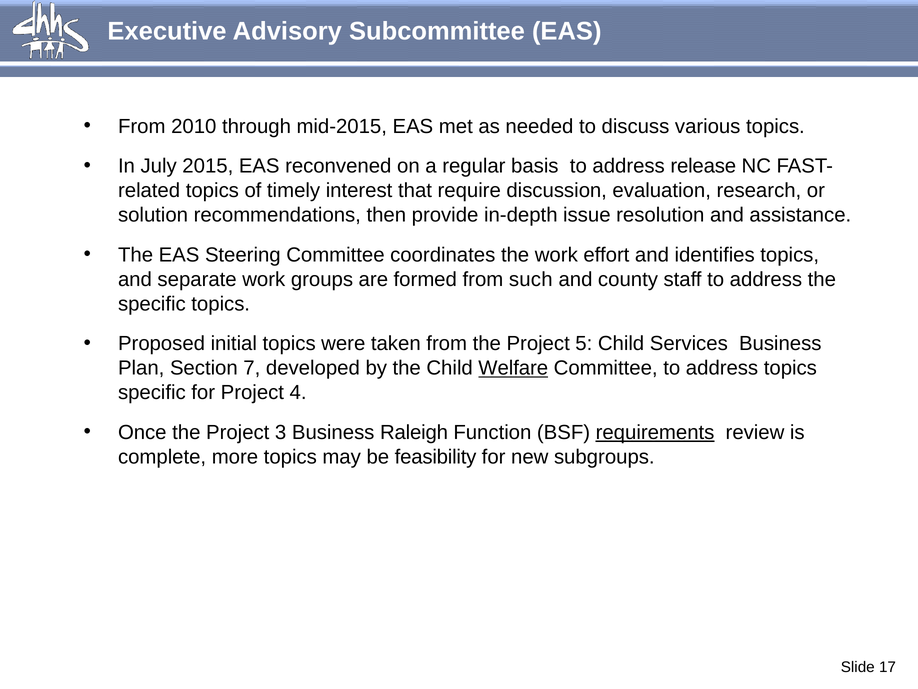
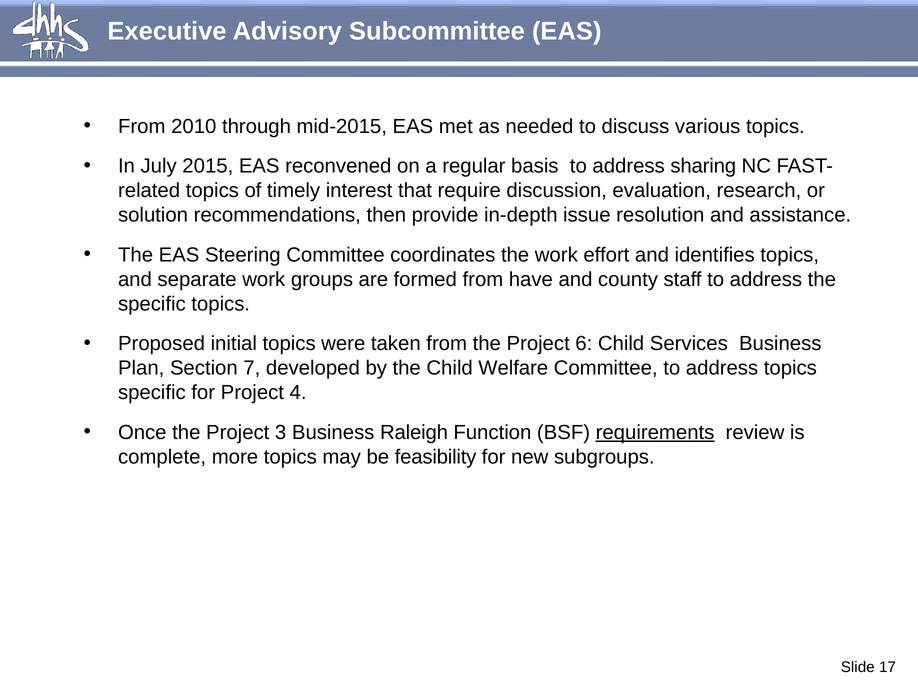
release: release -> sharing
such: such -> have
5: 5 -> 6
Welfare underline: present -> none
